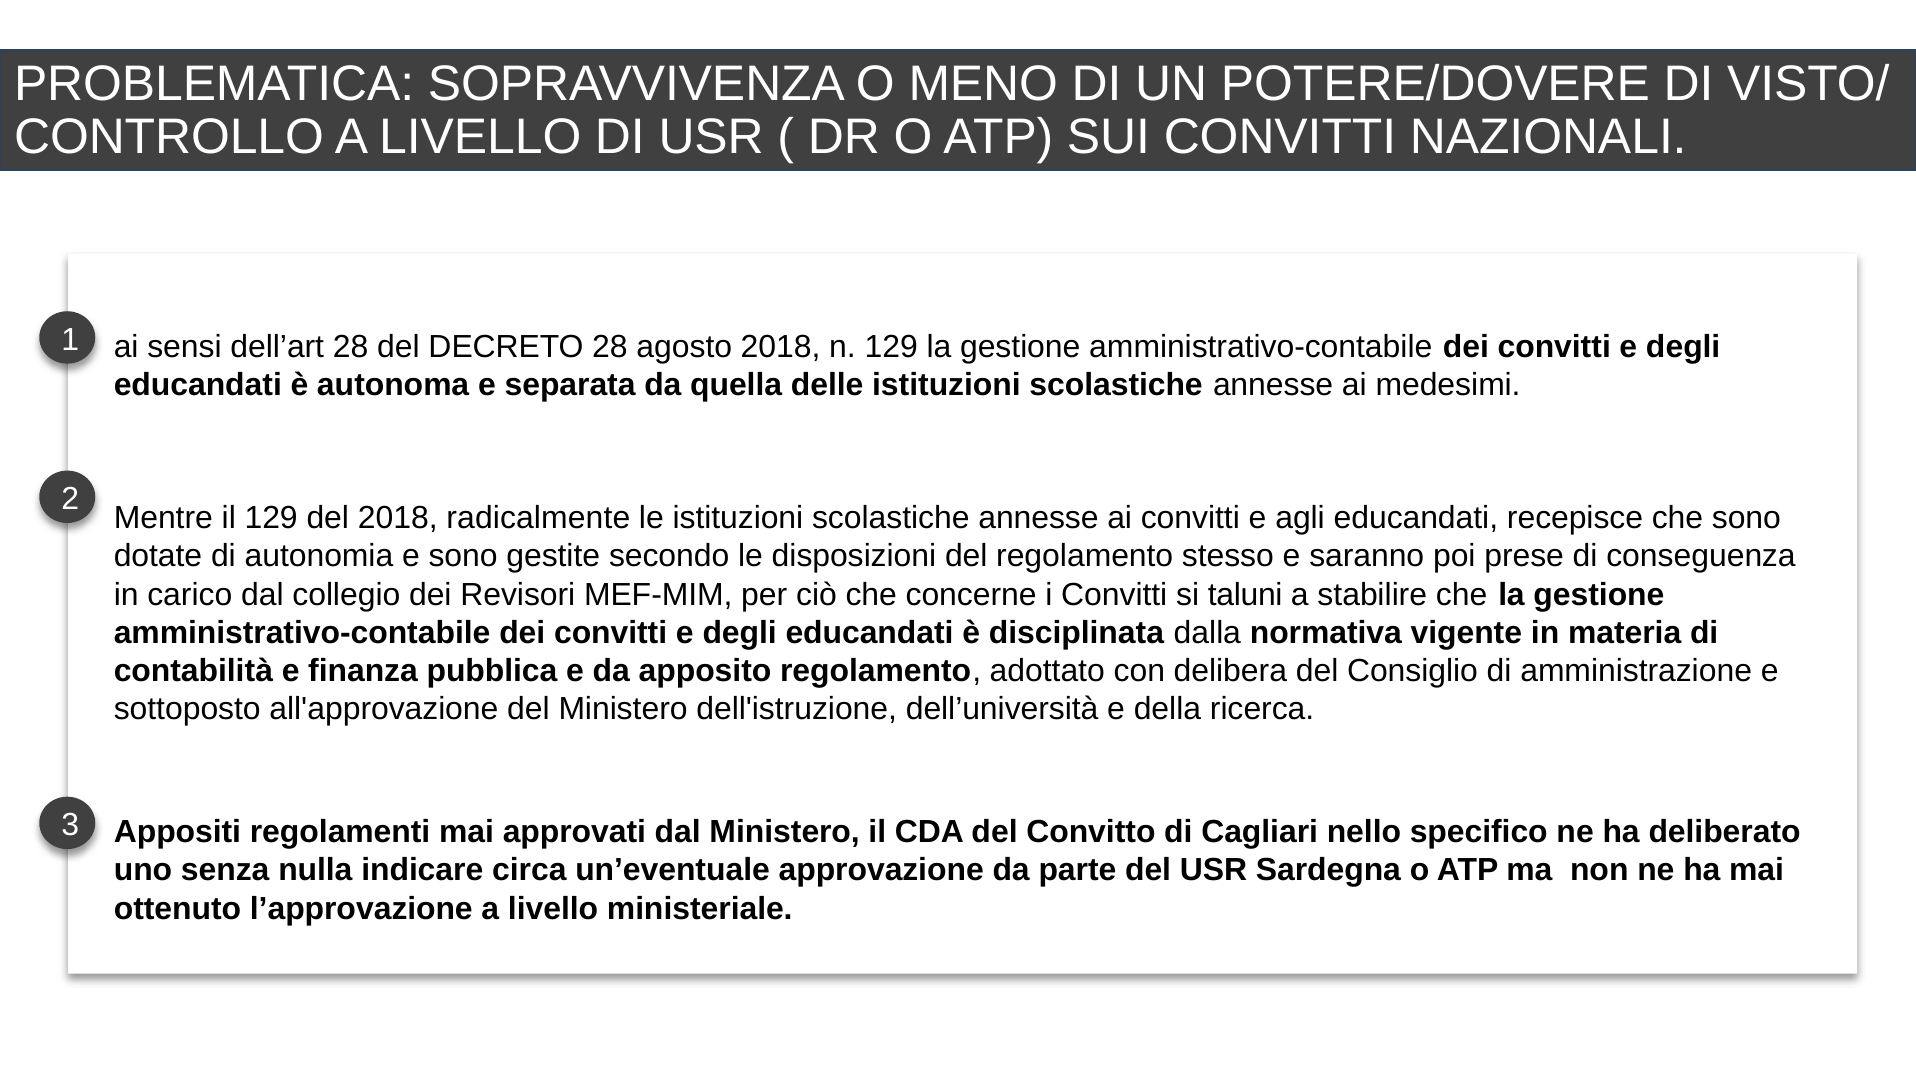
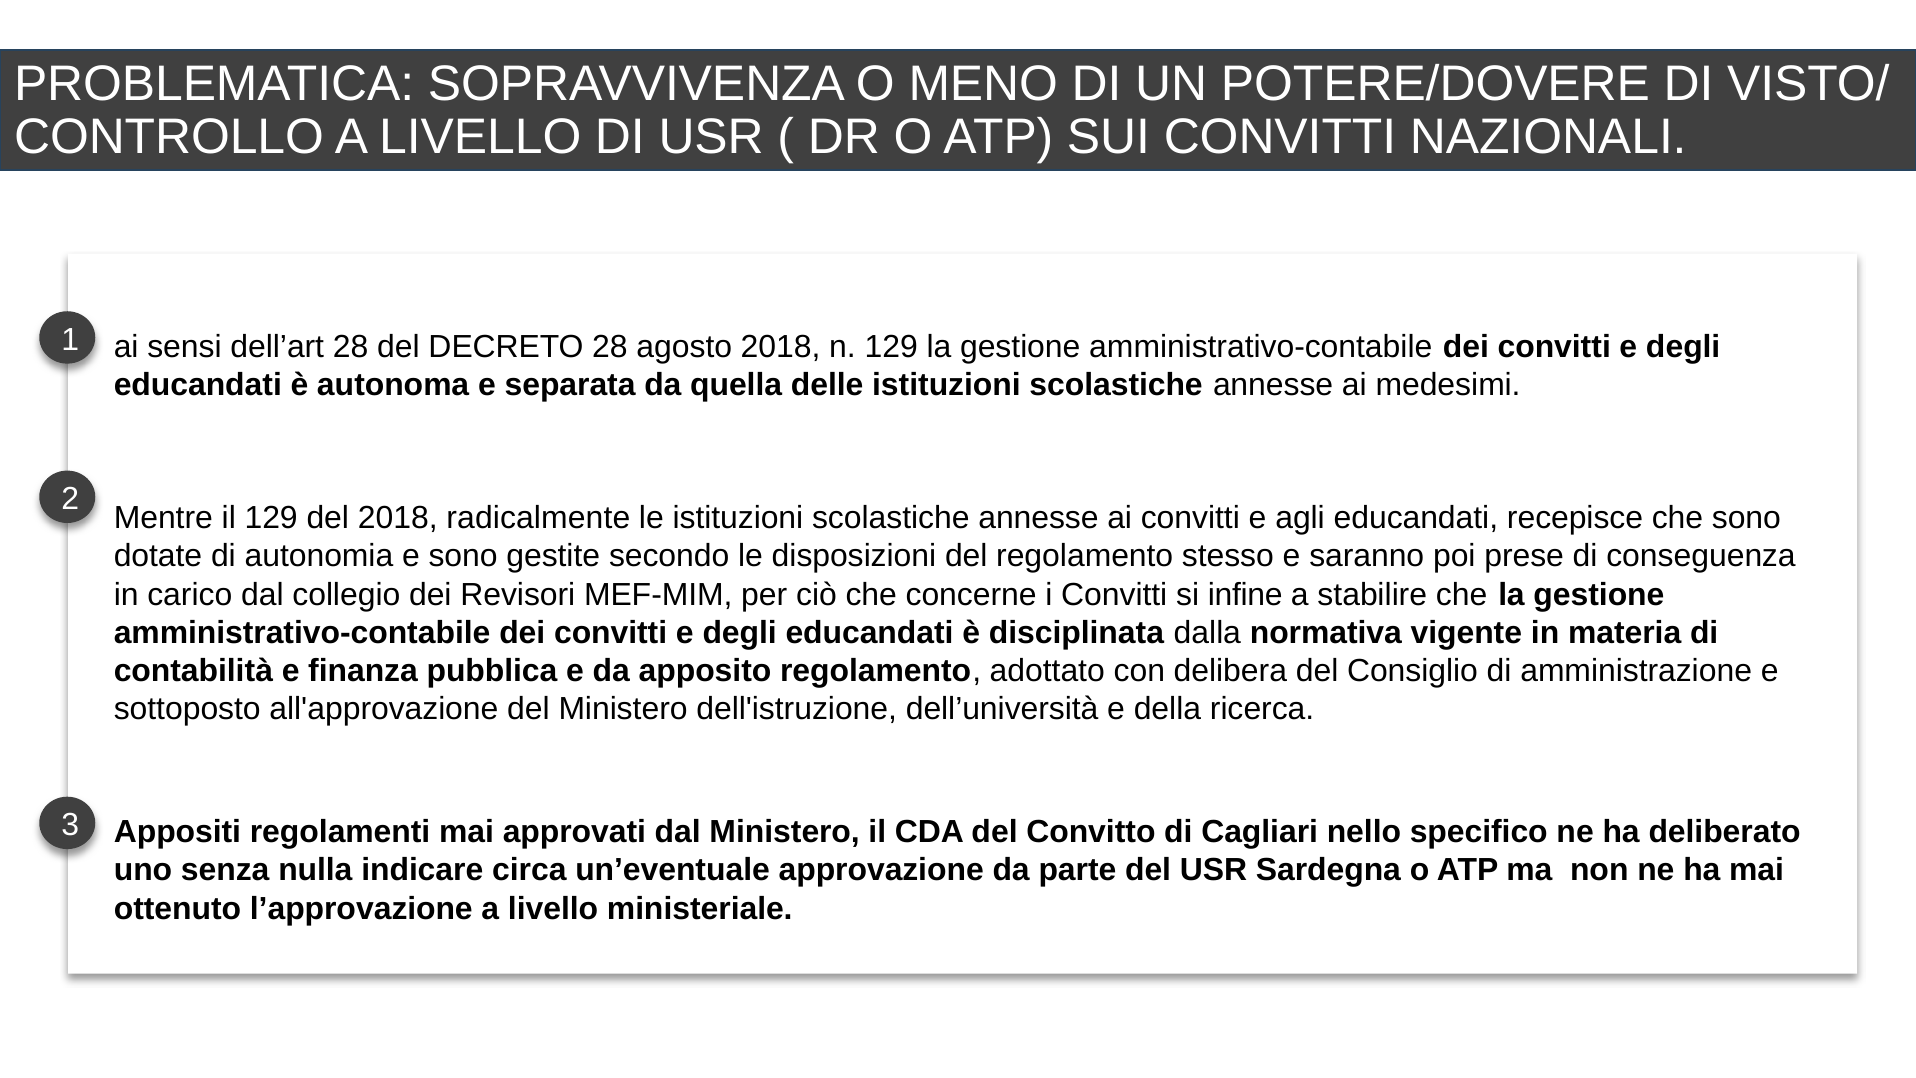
taluni: taluni -> infine
